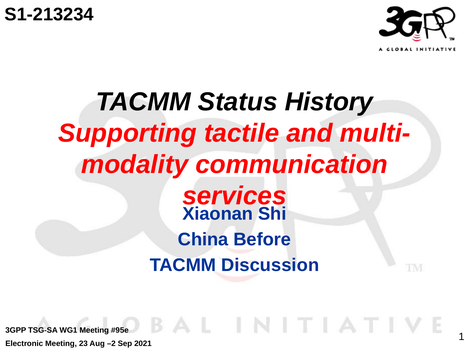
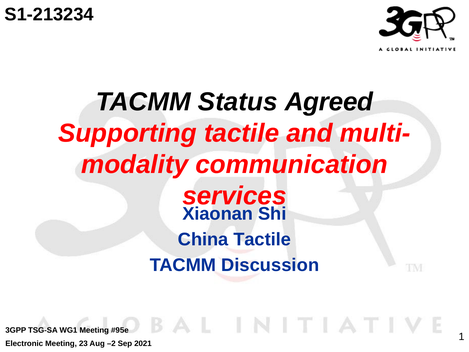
History: History -> Agreed
China Before: Before -> Tactile
